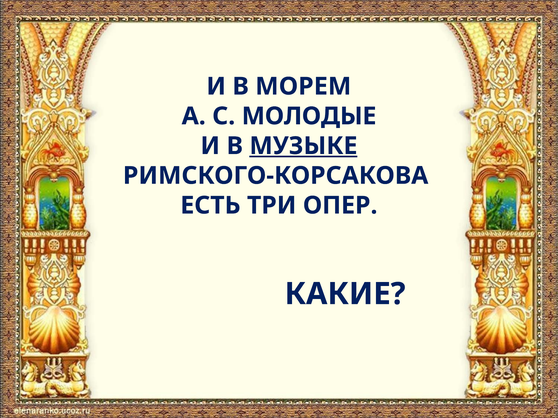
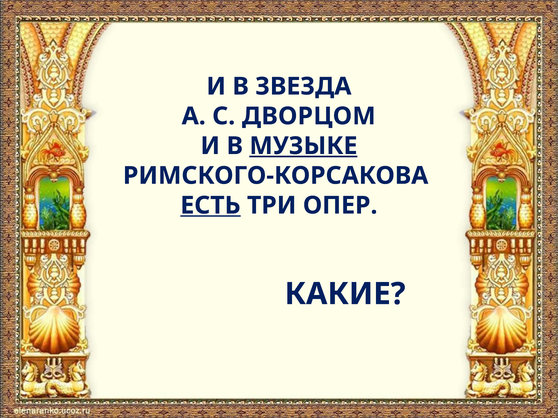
МОРЕМ: МОРЕМ -> ЗВЕЗДА
МОЛОДЫЕ: МОЛОДЫЕ -> ДВОРЦОМ
ЕСТЬ underline: none -> present
